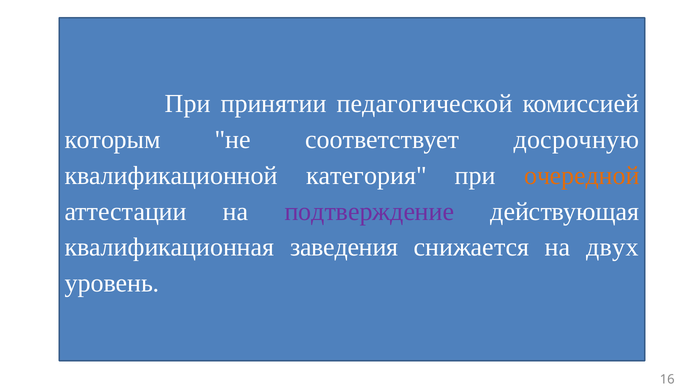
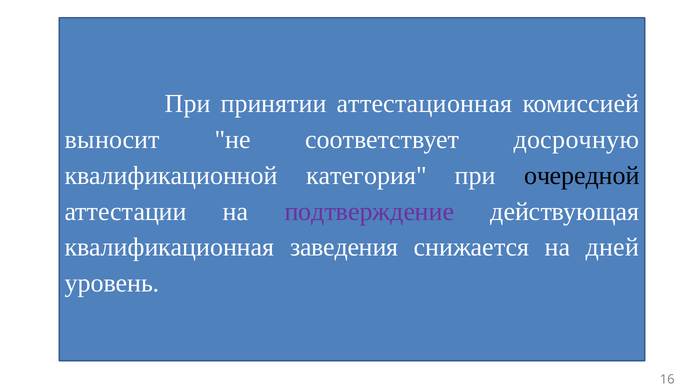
педагогической: педагогической -> аттестационная
которым: которым -> выносит
очередной colour: orange -> black
двух: двух -> дней
